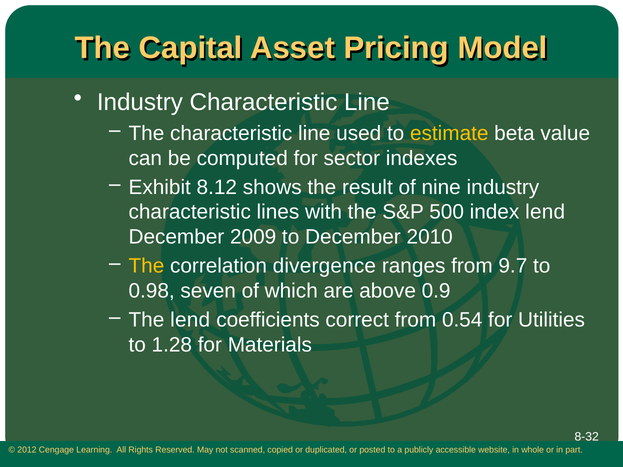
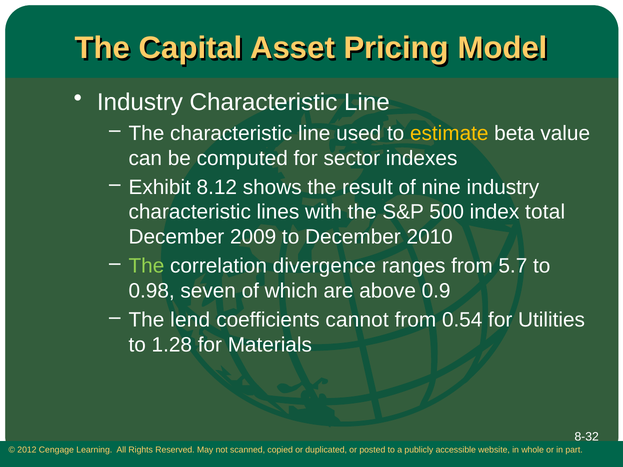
index lend: lend -> total
The at (146, 266) colour: yellow -> light green
9.7: 9.7 -> 5.7
correct: correct -> cannot
